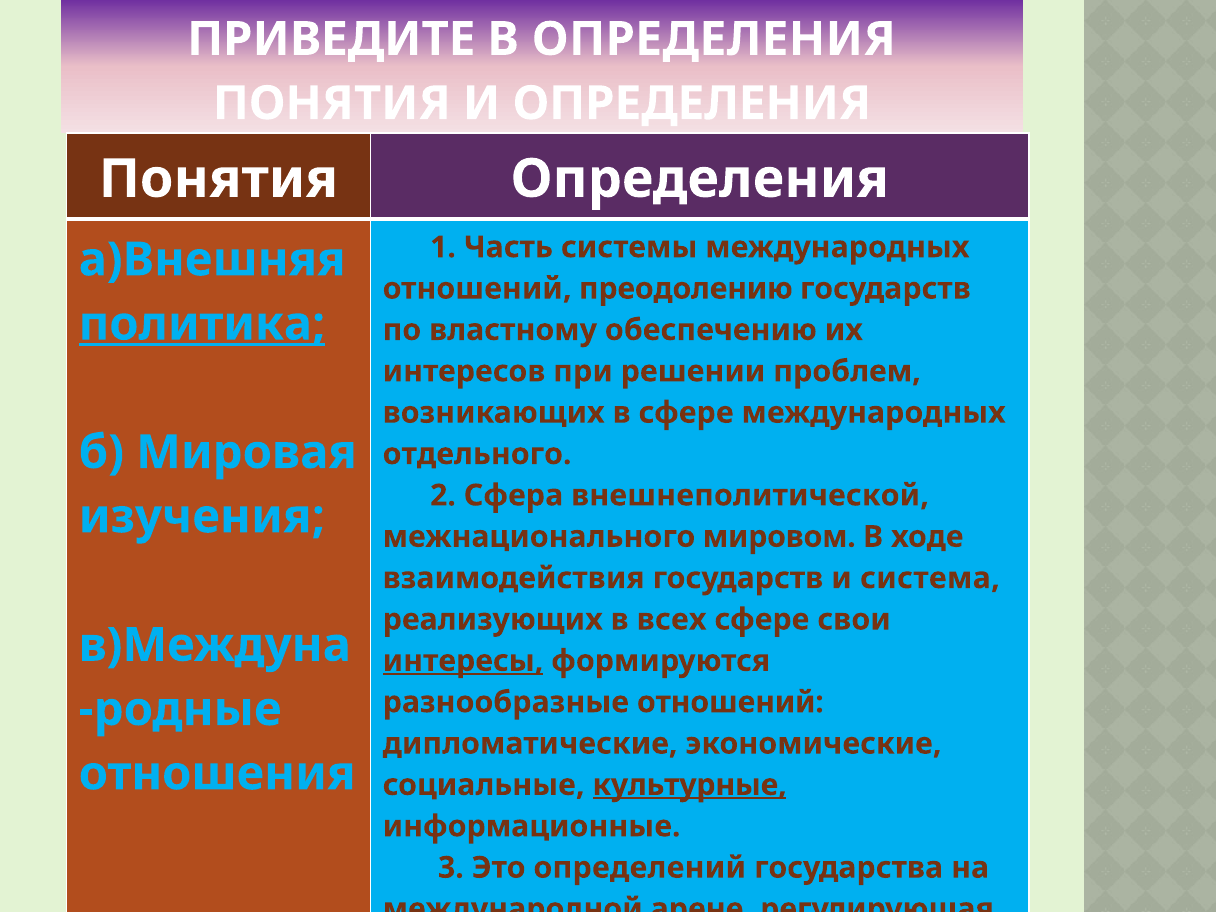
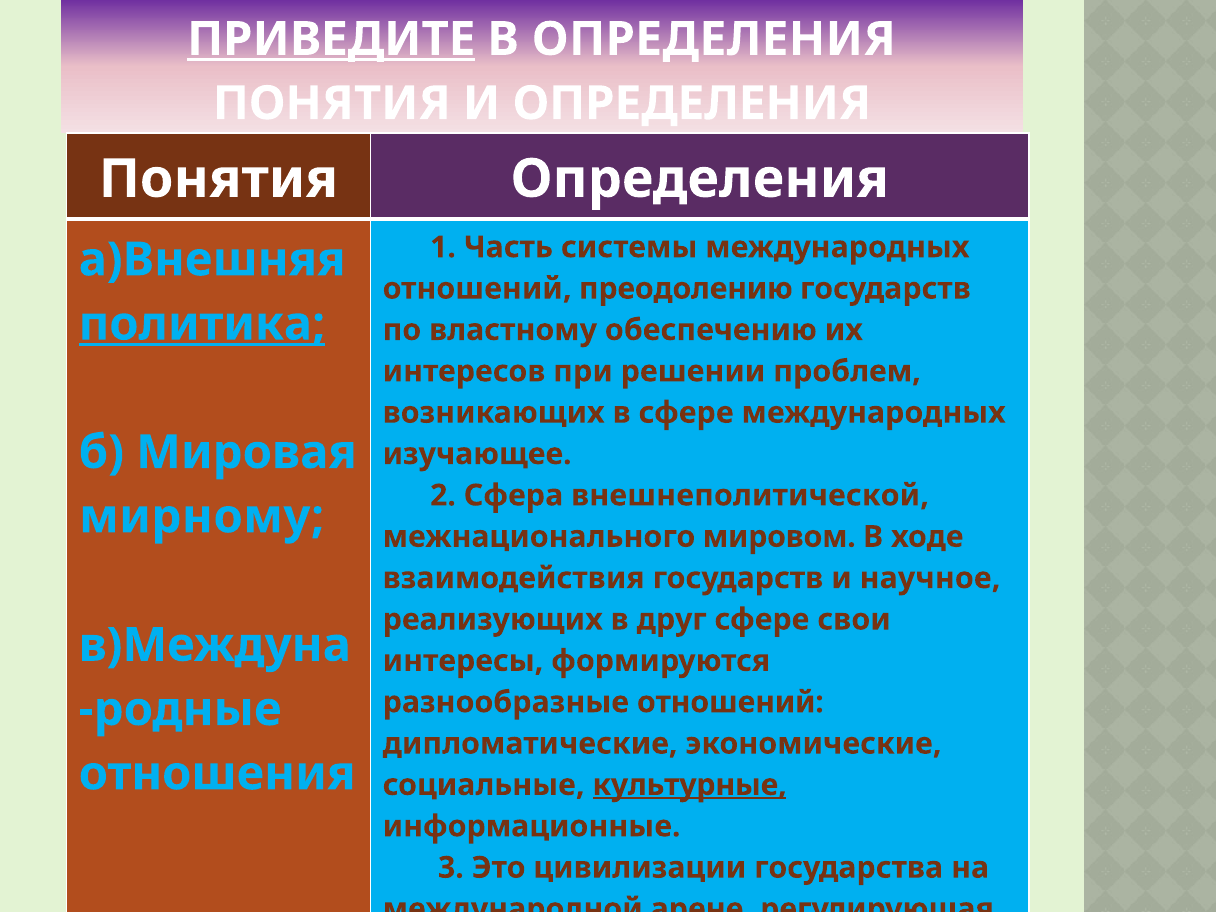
ПРИВЕДИТЕ underline: none -> present
отдельного: отдельного -> изучающее
изучения: изучения -> мирному
система: система -> научное
всех: всех -> друг
интересы underline: present -> none
определений: определений -> цивилизации
